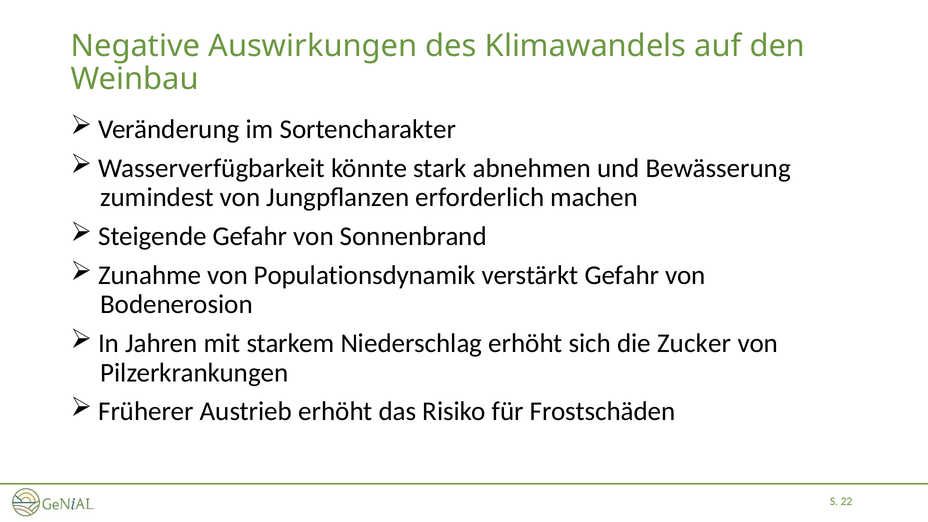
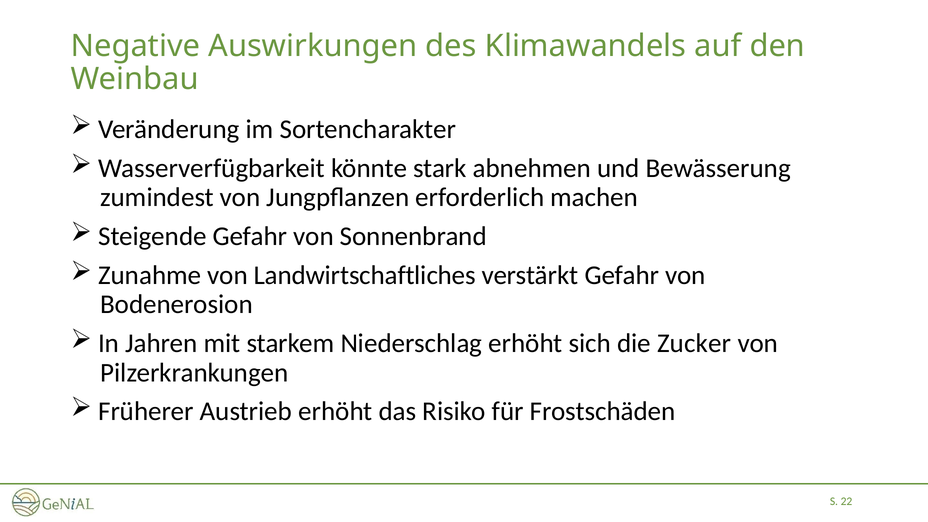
Populationsdynamik: Populationsdynamik -> Landwirtschaftliches
